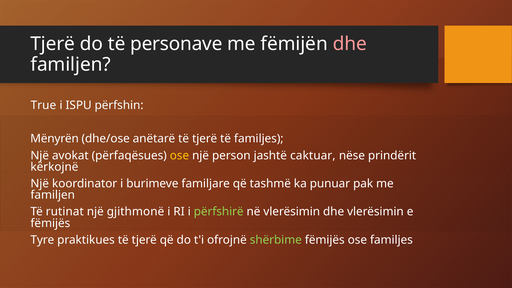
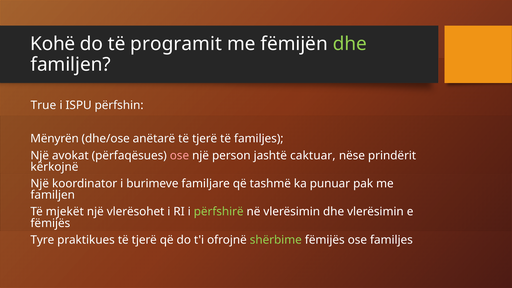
Tjerë at (53, 44): Tjerë -> Kohë
personave: personave -> programit
dhe at (350, 44) colour: pink -> light green
ose at (179, 155) colour: yellow -> pink
rutinat: rutinat -> mjekët
gjithmonë: gjithmonë -> vlerësohet
